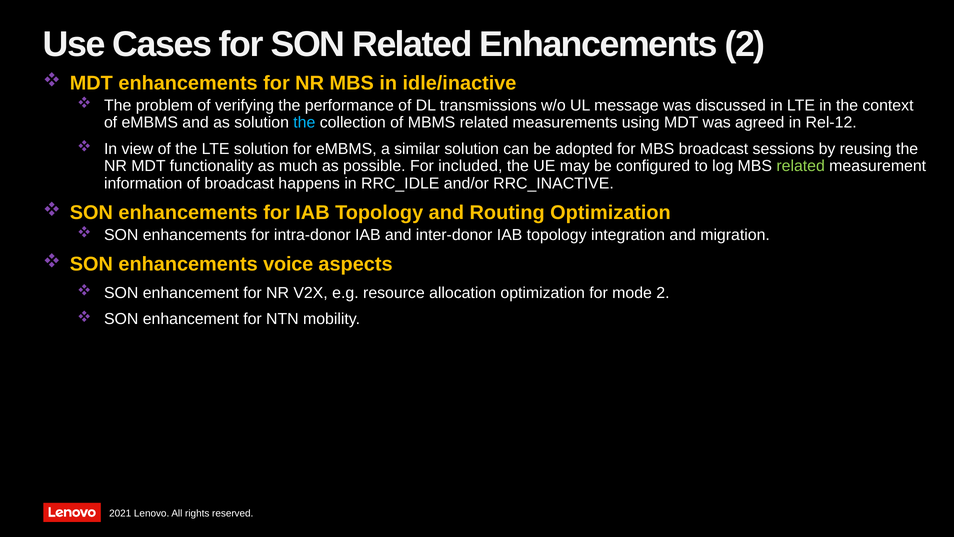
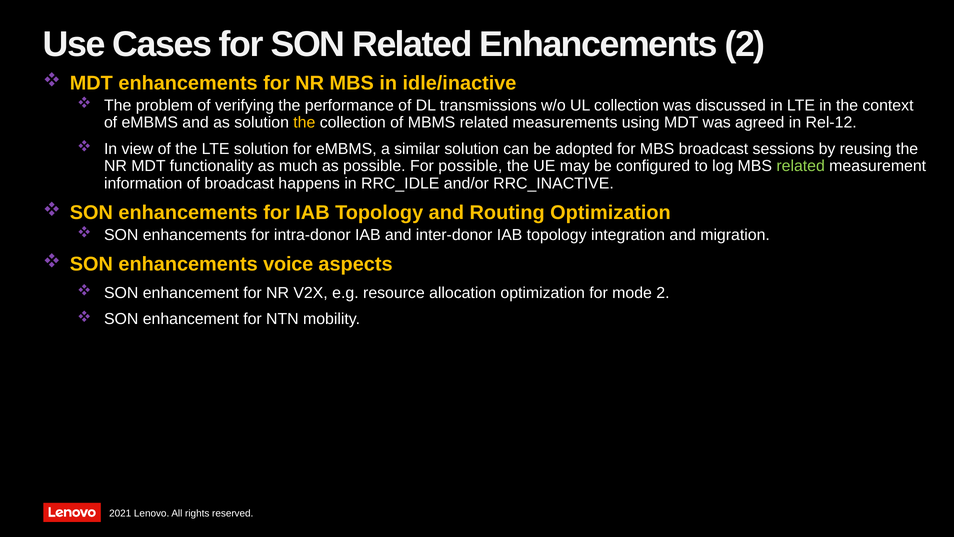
UL message: message -> collection
the at (304, 123) colour: light blue -> yellow
For included: included -> possible
